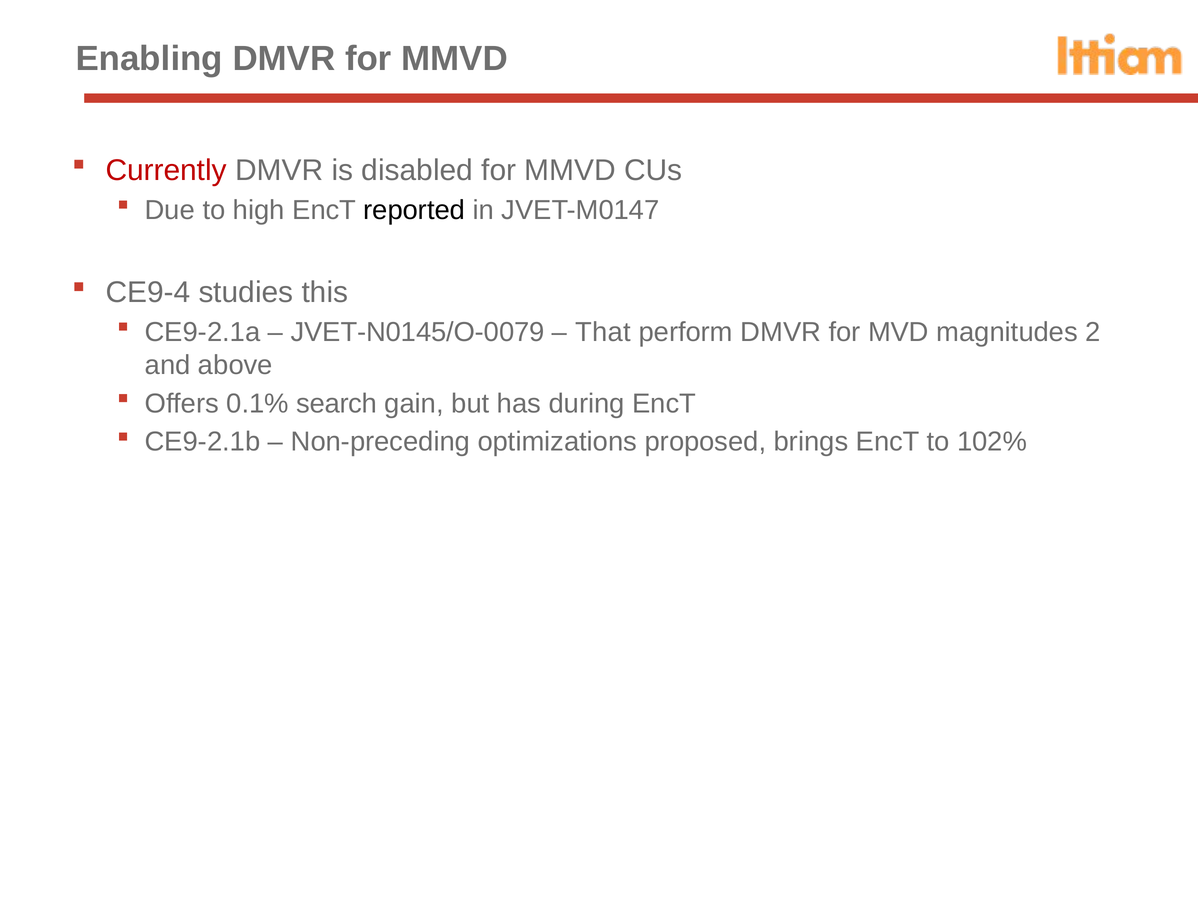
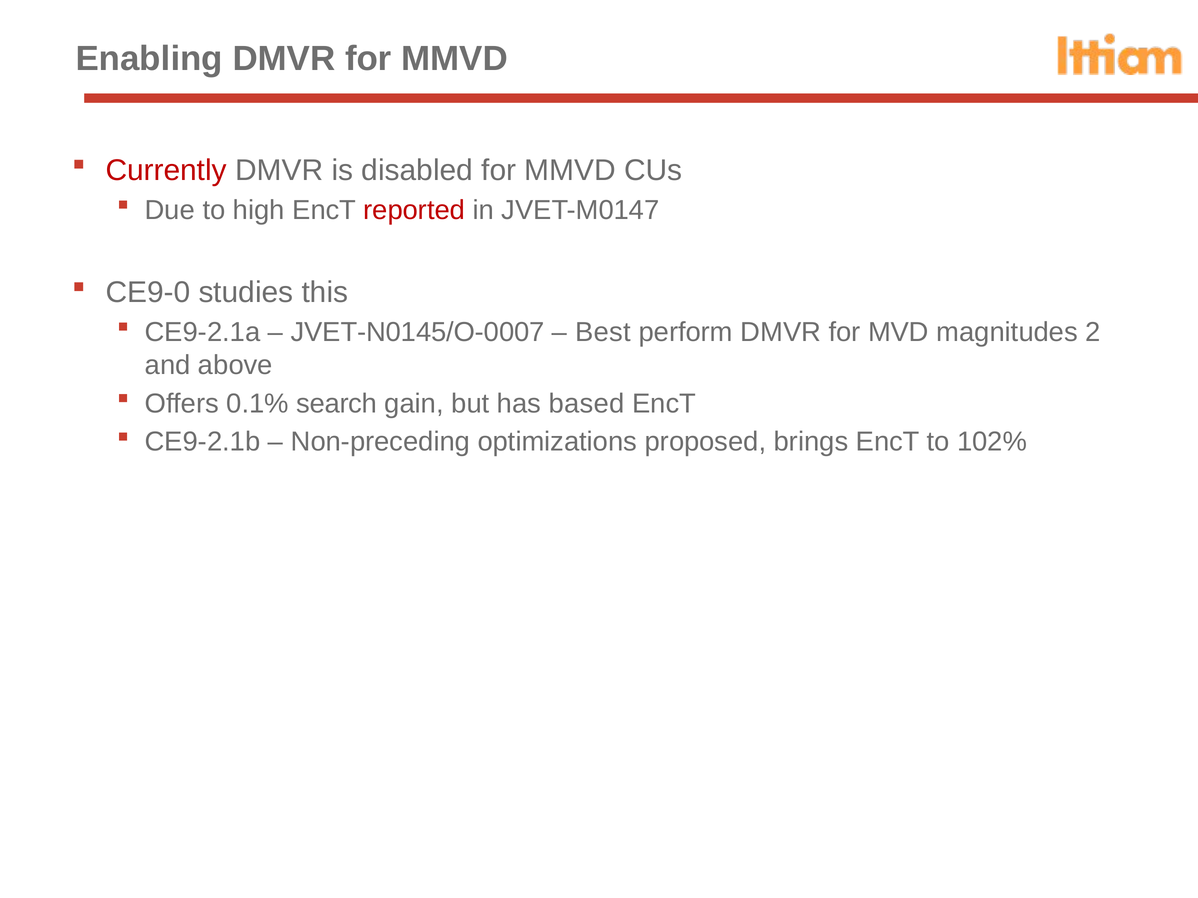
reported colour: black -> red
CE9-4: CE9-4 -> CE9-0
JVET-N0145/O-0079: JVET-N0145/O-0079 -> JVET-N0145/O-0007
That: That -> Best
during: during -> based
